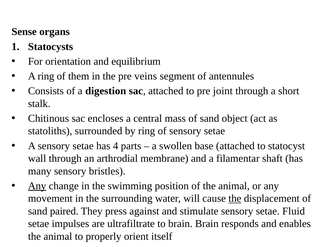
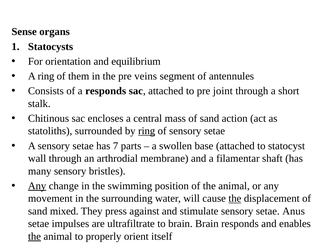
a digestion: digestion -> responds
object: object -> action
ring at (147, 131) underline: none -> present
4: 4 -> 7
paired: paired -> mixed
Fluid: Fluid -> Anus
the at (34, 237) underline: none -> present
